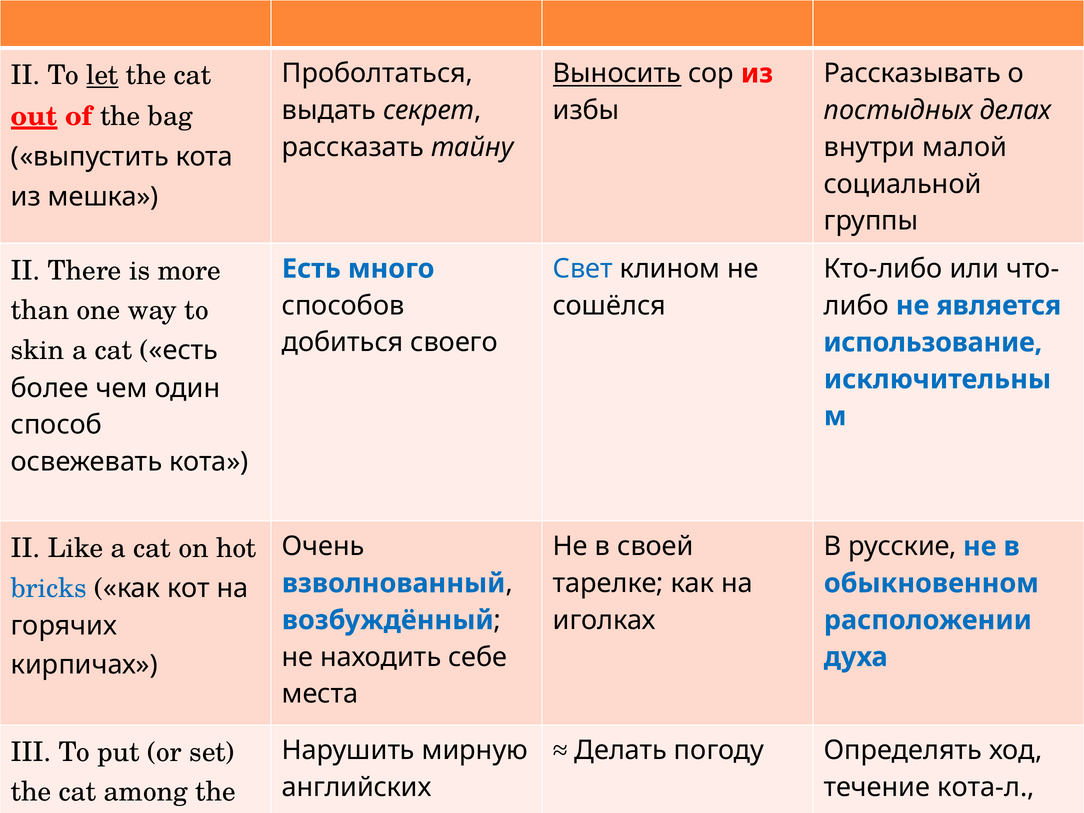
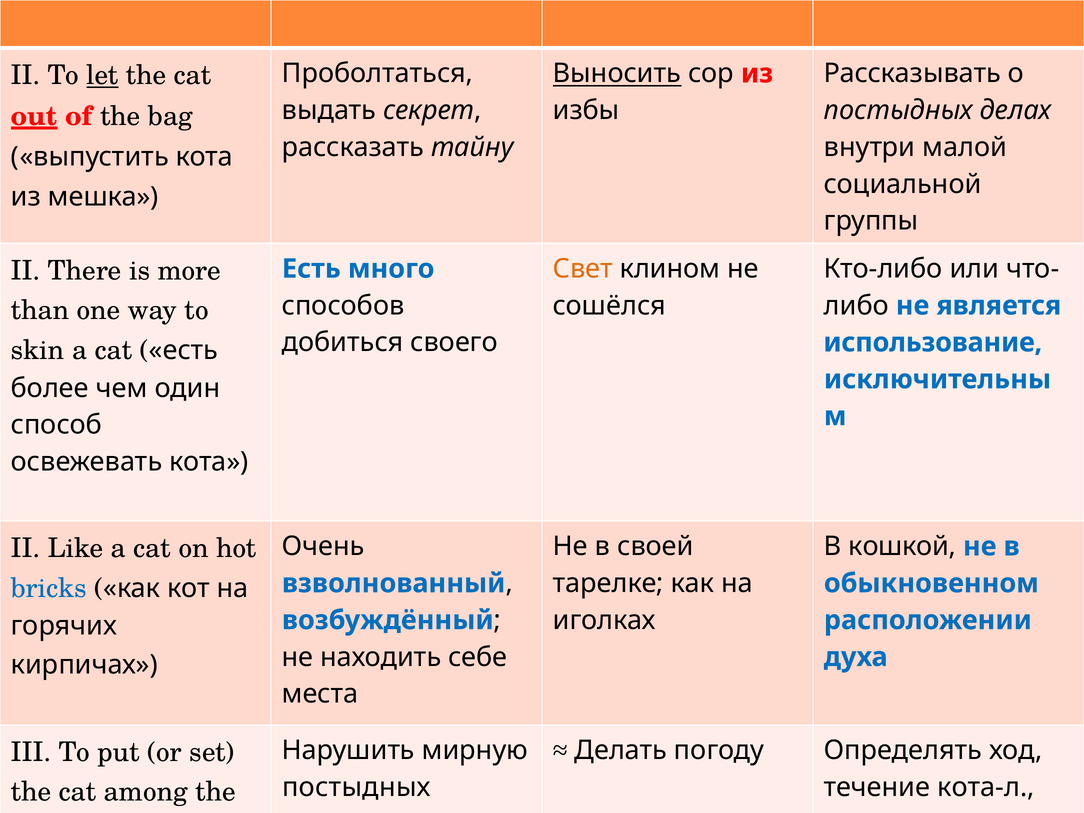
Свет colour: blue -> orange
русские: русские -> кошкой
английских at (357, 787): английских -> постыдных
